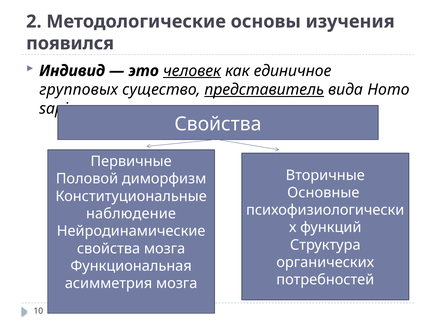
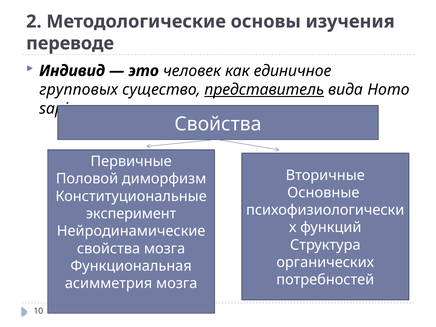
появился: появился -> переводе
человек underline: present -> none
наблюдение: наблюдение -> эксперимент
